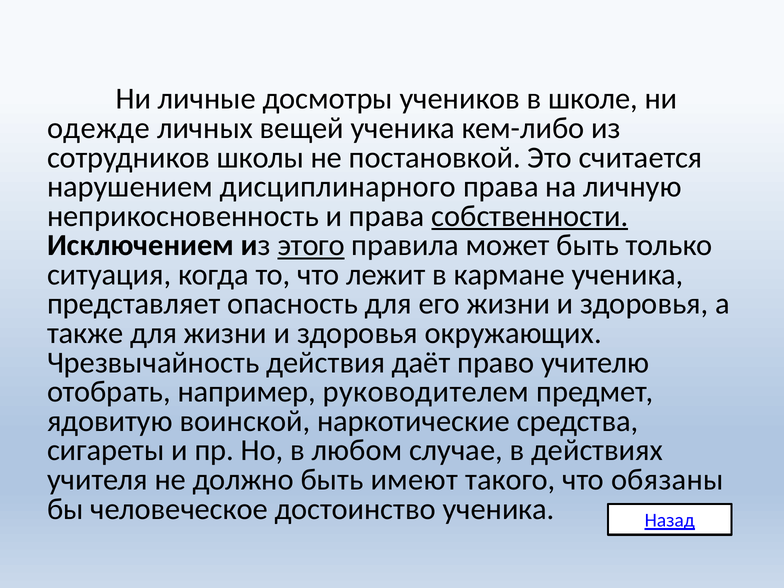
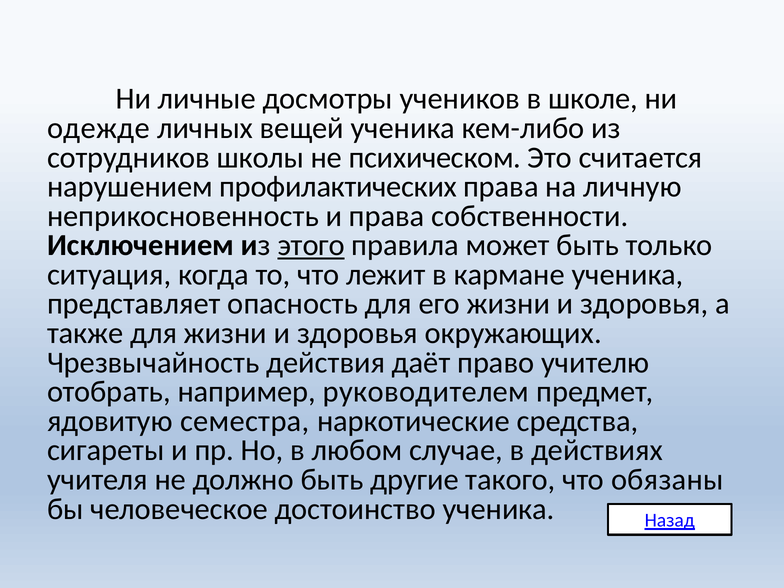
постановкой: постановкой -> психическом
дисциплинарного: дисциплинарного -> профилактических
собственности underline: present -> none
воинской: воинской -> семестра
имеют: имеют -> другие
